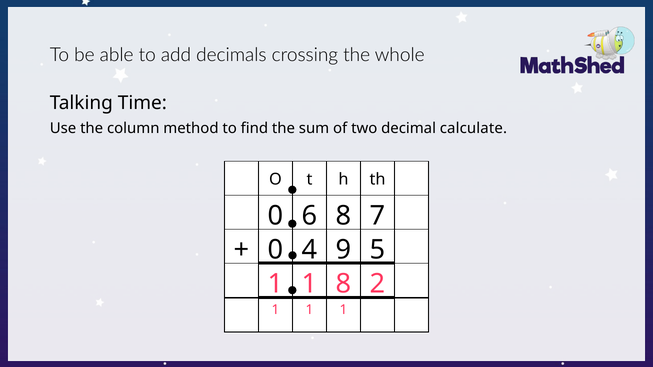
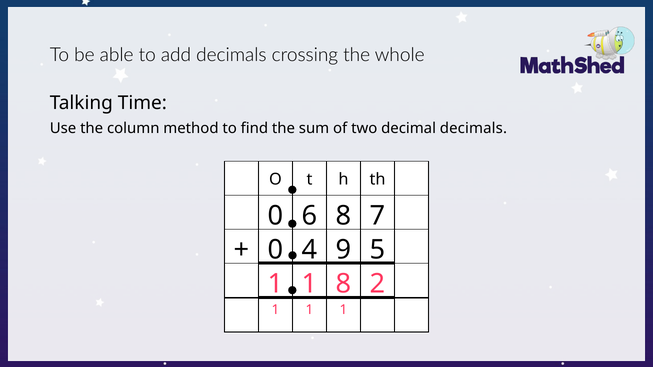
decimal calculate: calculate -> decimals
